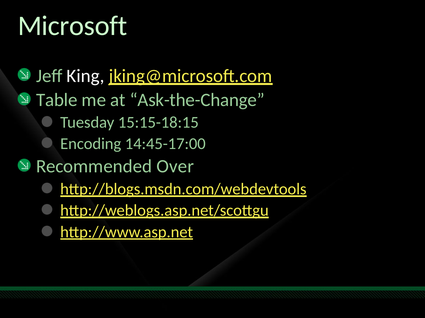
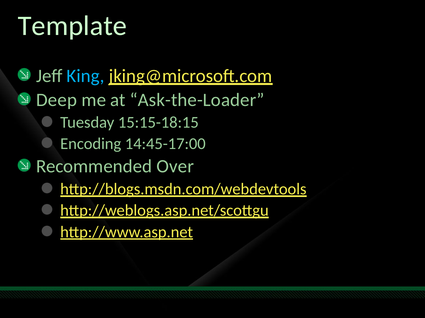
Microsoft: Microsoft -> Template
King colour: white -> light blue
Table: Table -> Deep
Ask-the-Change: Ask-the-Change -> Ask-the-Loader
